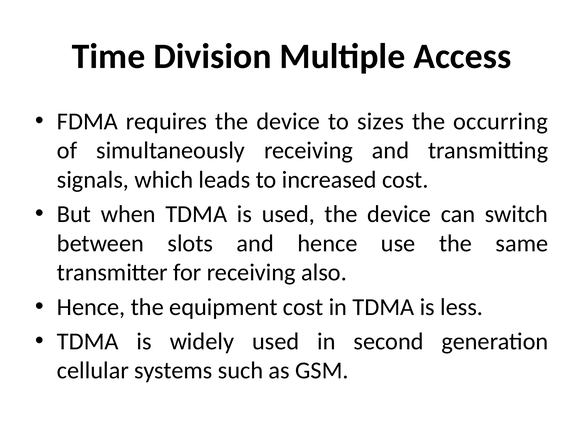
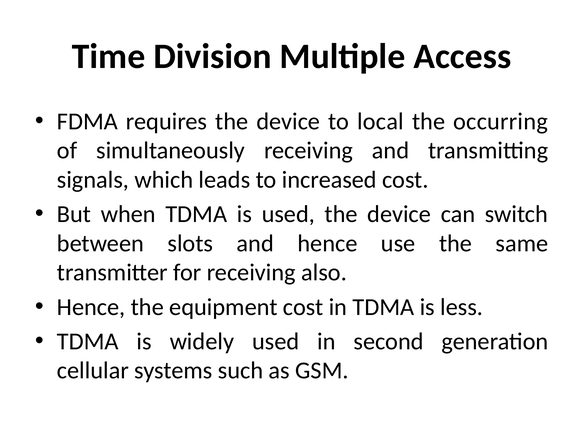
sizes: sizes -> local
